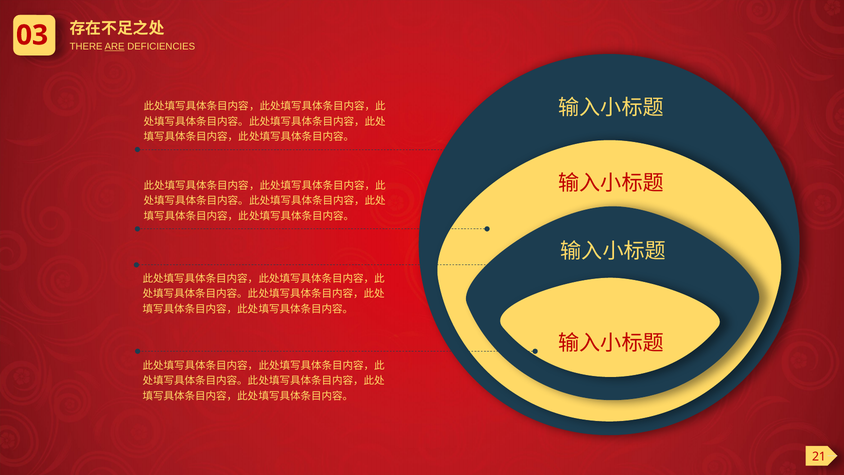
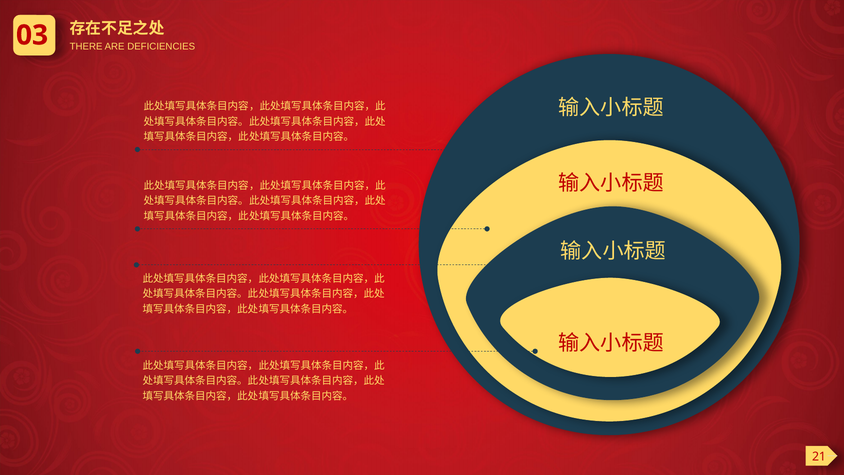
ARE underline: present -> none
